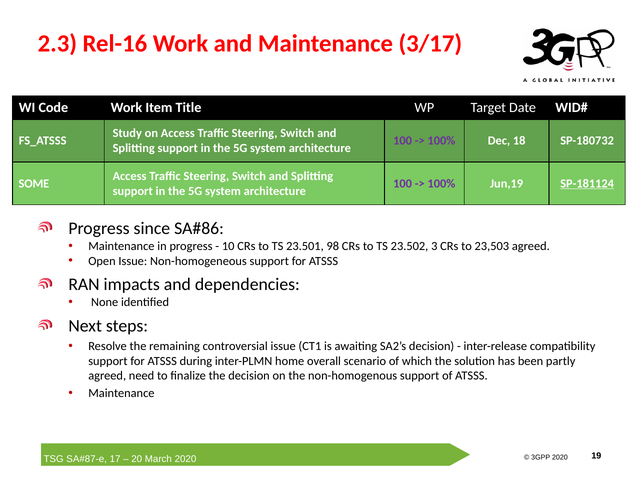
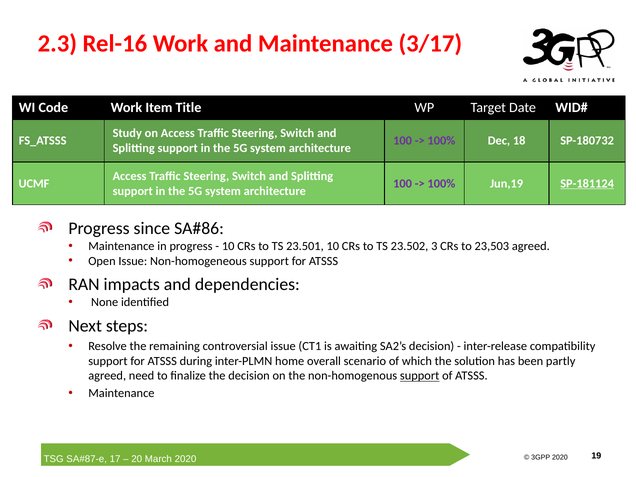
SOME: SOME -> UCMF
23.501 98: 98 -> 10
support at (420, 376) underline: none -> present
